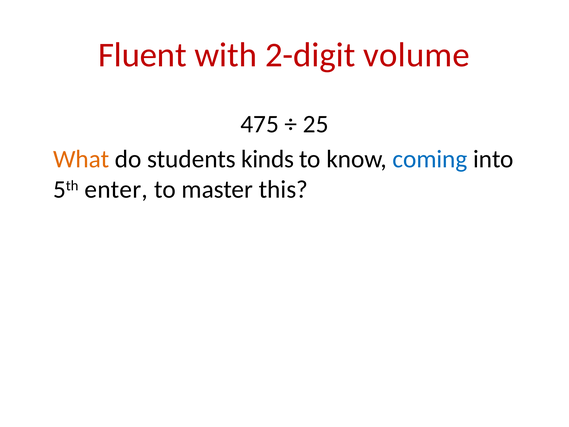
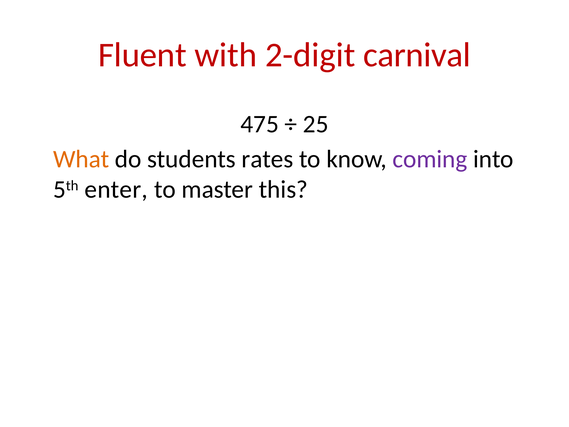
volume: volume -> carnival
kinds: kinds -> rates
coming colour: blue -> purple
